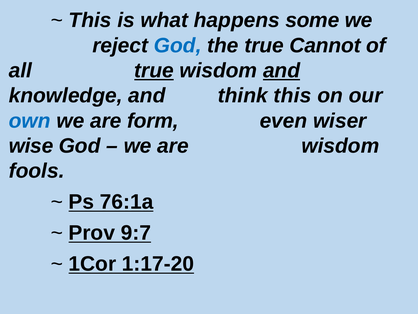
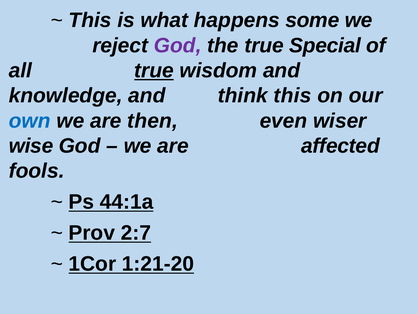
God at (178, 45) colour: blue -> purple
Cannot: Cannot -> Special
and at (282, 70) underline: present -> none
form: form -> then
are wisdom: wisdom -> affected
76:1a: 76:1a -> 44:1a
9:7: 9:7 -> 2:7
1:17-20: 1:17-20 -> 1:21-20
